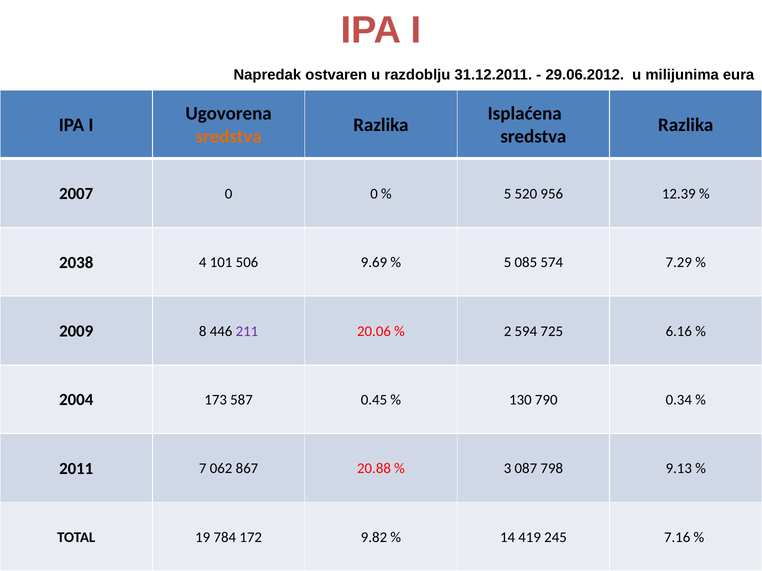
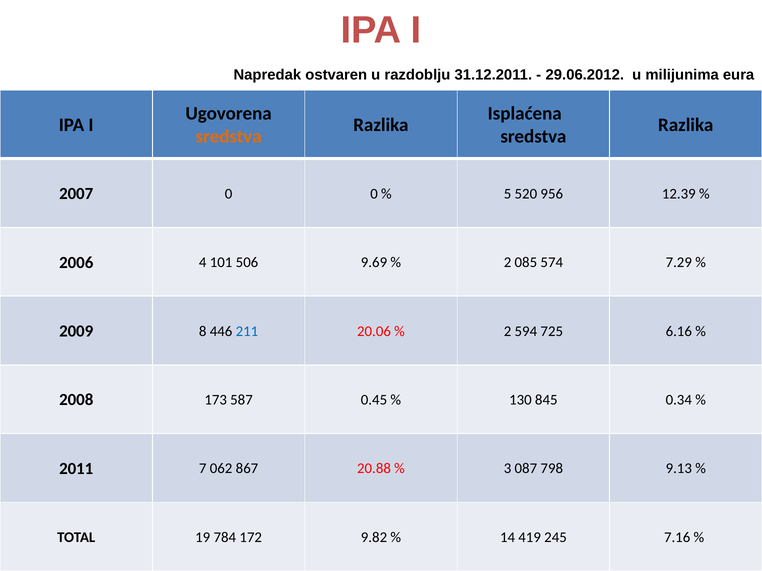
2038: 2038 -> 2006
5 at (508, 263): 5 -> 2
211 colour: purple -> blue
2004: 2004 -> 2008
790: 790 -> 845
